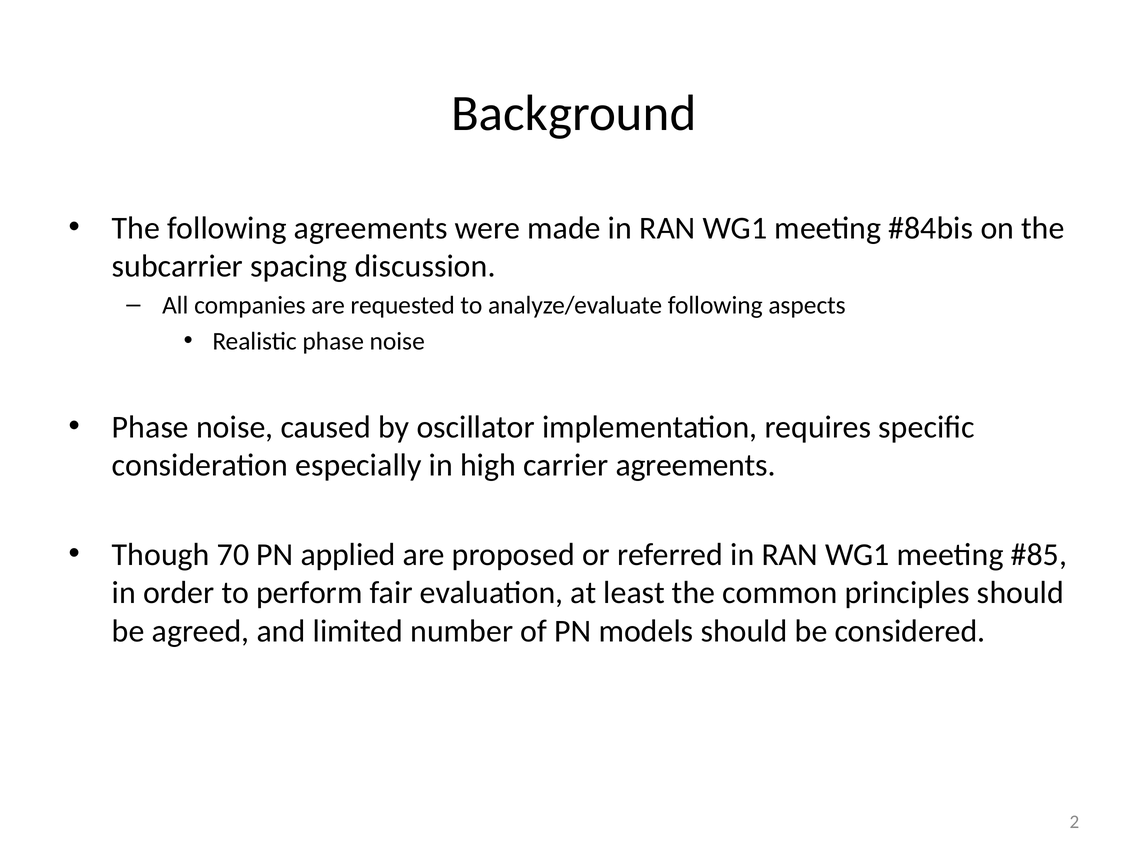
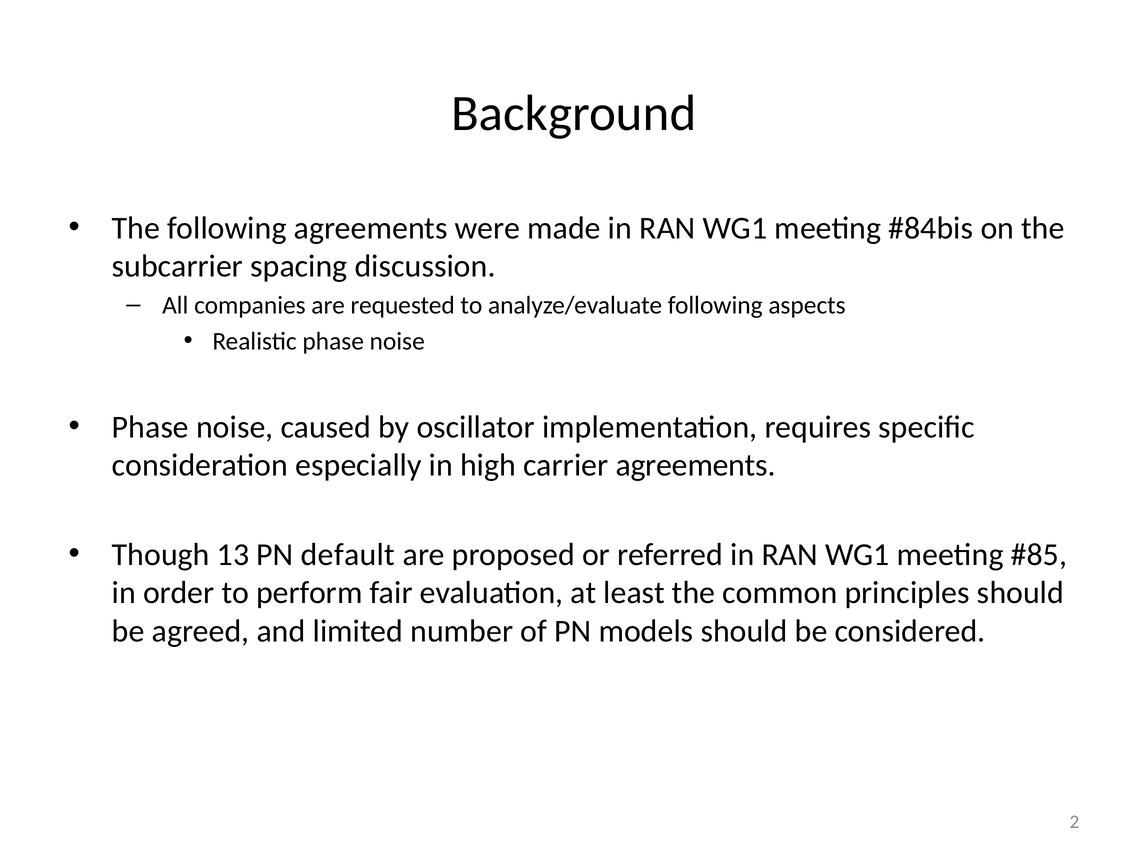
70: 70 -> 13
applied: applied -> default
